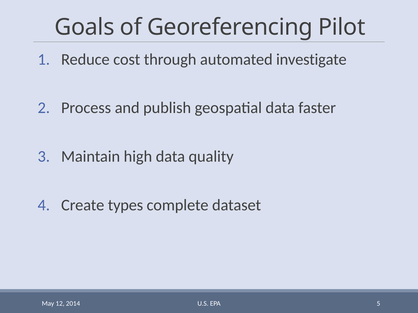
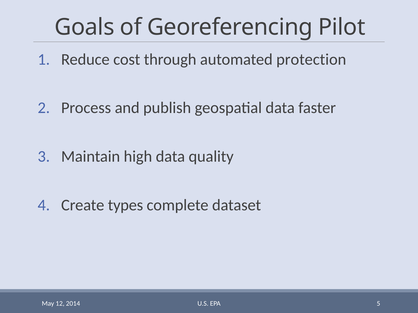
investigate: investigate -> protection
